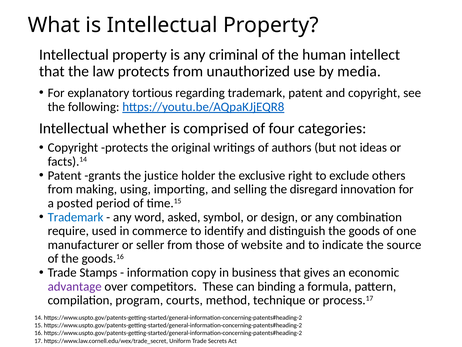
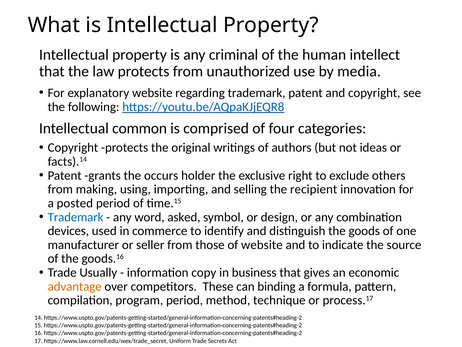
explanatory tortious: tortious -> website
whether: whether -> common
justice: justice -> occurs
disregard: disregard -> recipient
require: require -> devices
Stamps: Stamps -> Usually
advantage colour: purple -> orange
program courts: courts -> period
